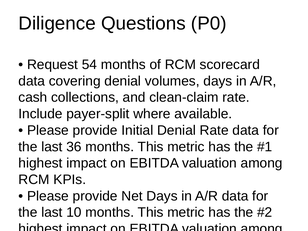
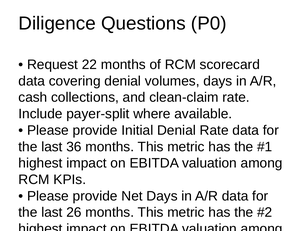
54: 54 -> 22
10: 10 -> 26
